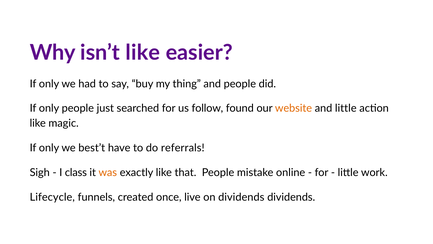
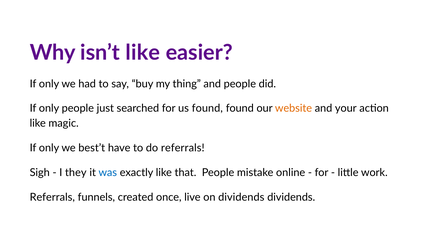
us follow: follow -> found
and little: little -> your
class: class -> they
was colour: orange -> blue
Lifecycle at (52, 197): Lifecycle -> Referrals
